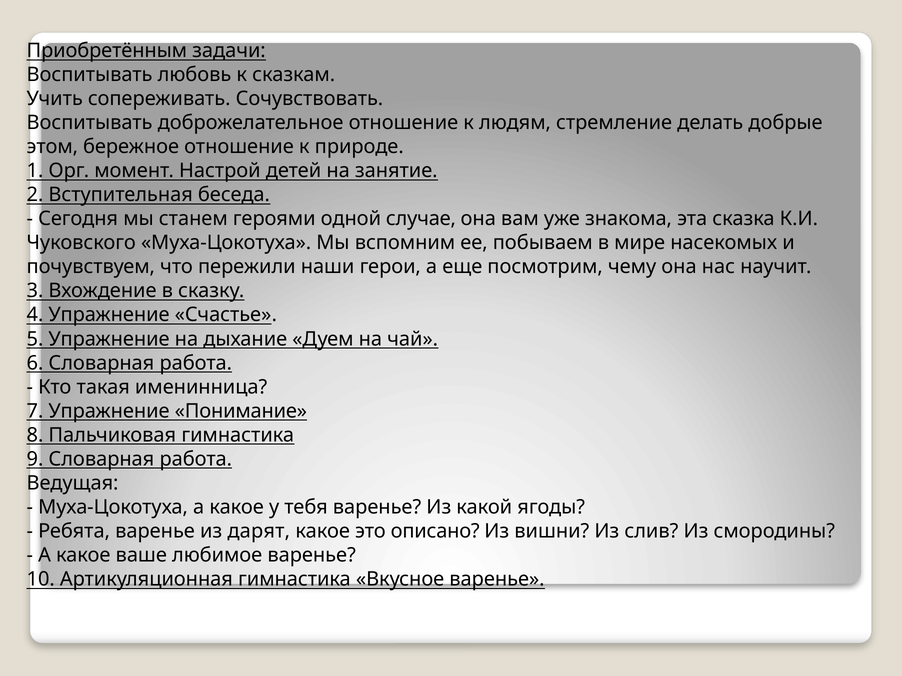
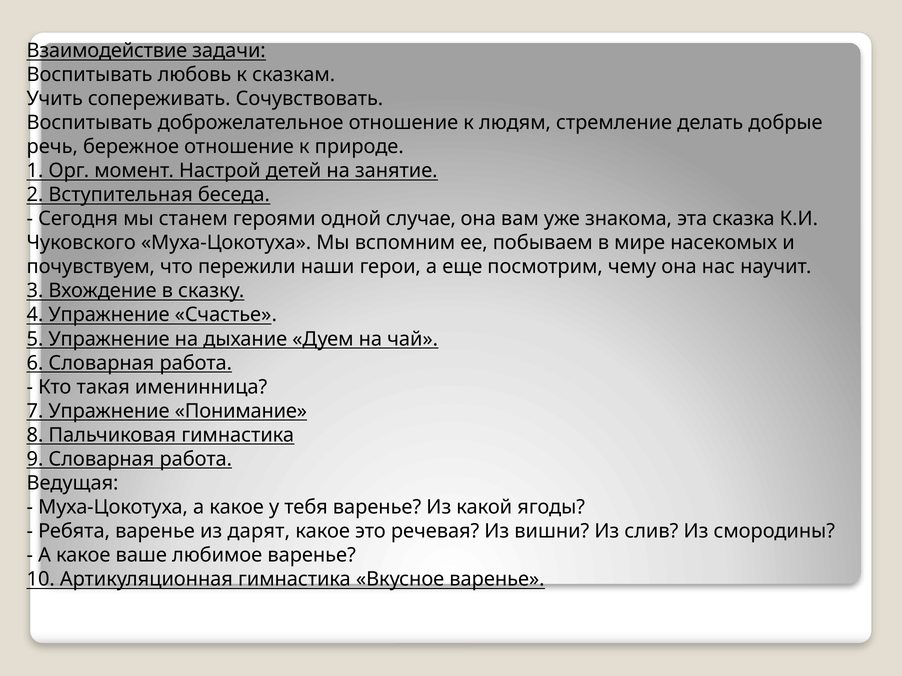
Приобретённым: Приобретённым -> Взаимодействие
этом: этом -> речь
описано: описано -> речевая
